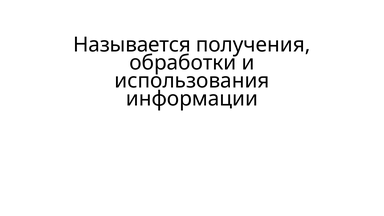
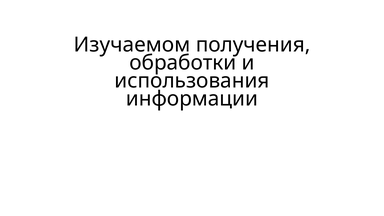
Называется: Называется -> Изучаемом
